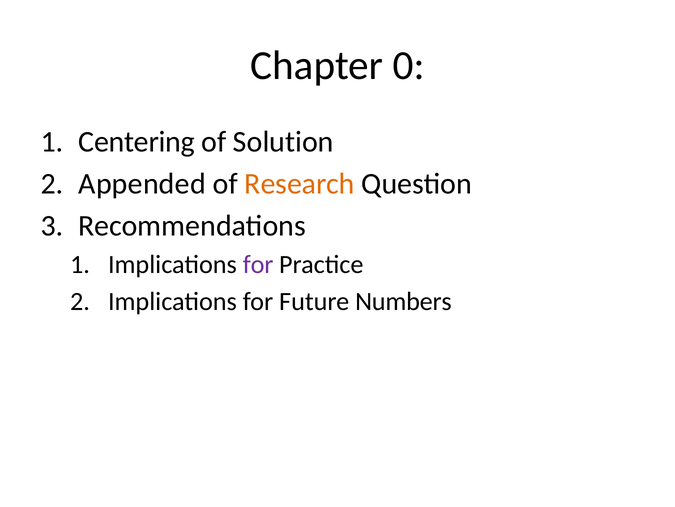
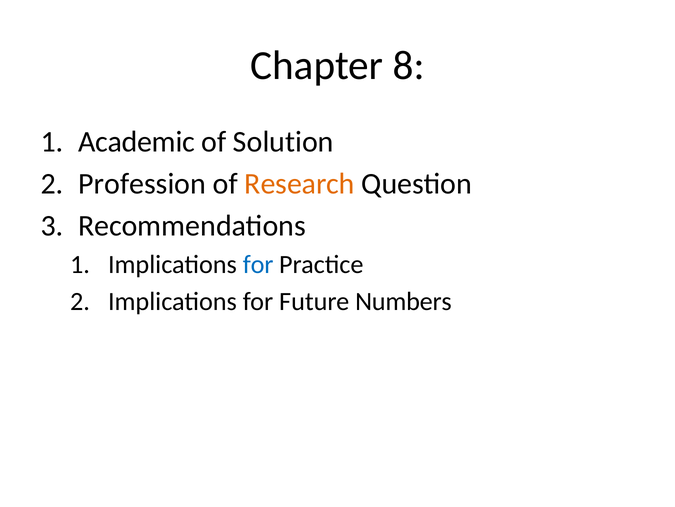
0: 0 -> 8
Centering: Centering -> Academic
Appended: Appended -> Profession
for at (258, 264) colour: purple -> blue
